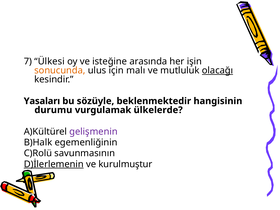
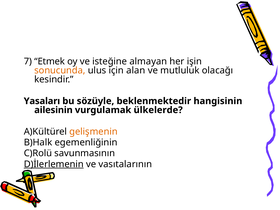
Ülkesi: Ülkesi -> Etmek
arasında: arasında -> almayan
malı: malı -> alan
olacağı underline: present -> none
durumu: durumu -> ailesinin
gelişmenin colour: purple -> orange
kurulmuştur: kurulmuştur -> vasıtalarının
